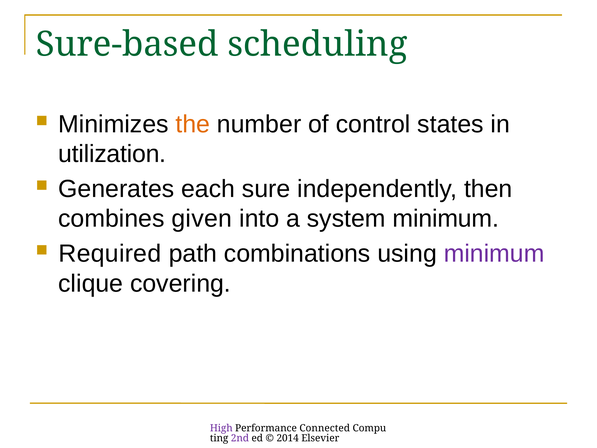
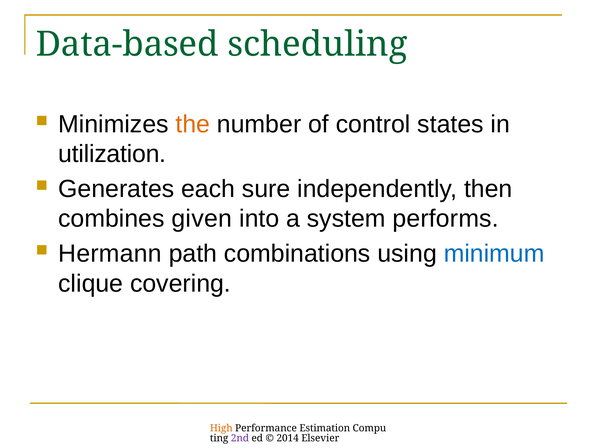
Sure-based: Sure-based -> Data-based
system minimum: minimum -> performs
Required: Required -> Hermann
minimum at (494, 253) colour: purple -> blue
High colour: purple -> orange
Connected: Connected -> Estimation
